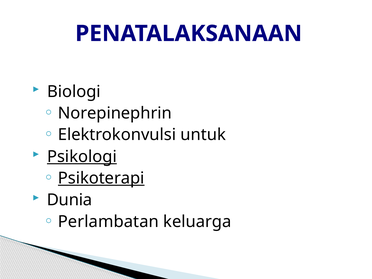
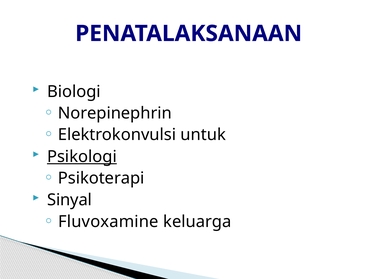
Psikoterapi underline: present -> none
Dunia: Dunia -> Sinyal
Perlambatan: Perlambatan -> Fluvoxamine
